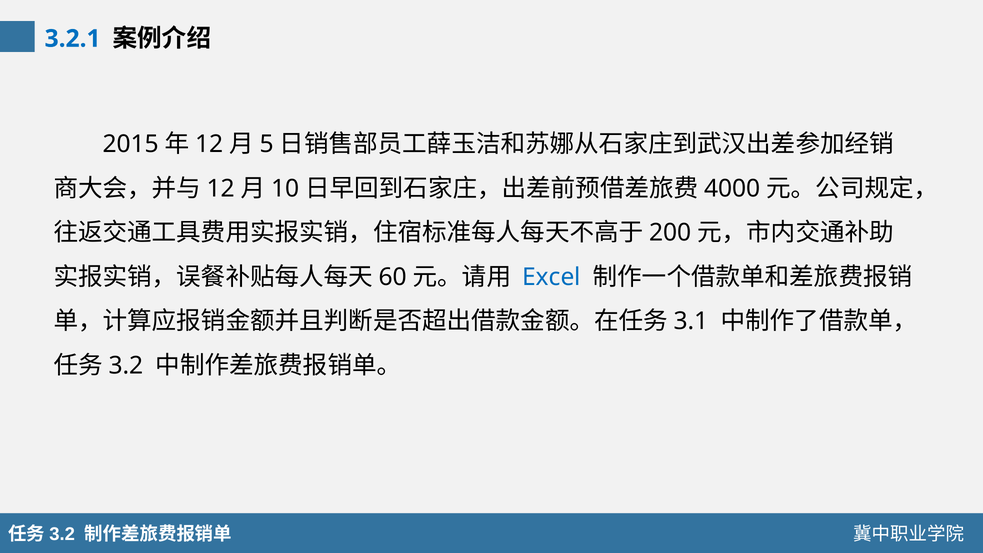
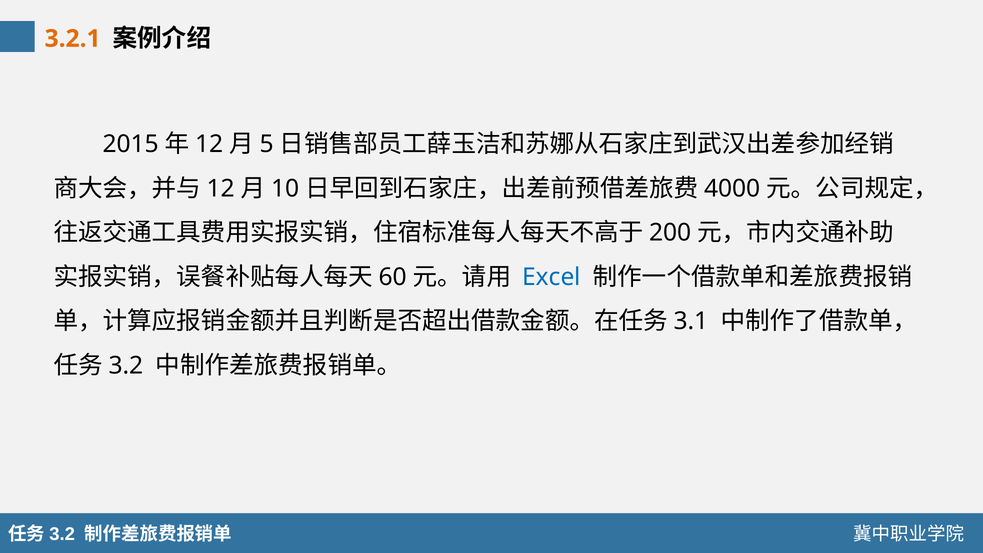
3.2.1 colour: blue -> orange
